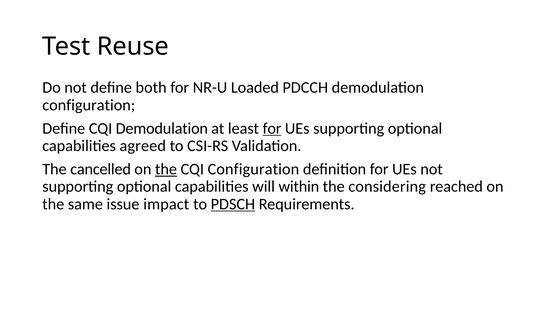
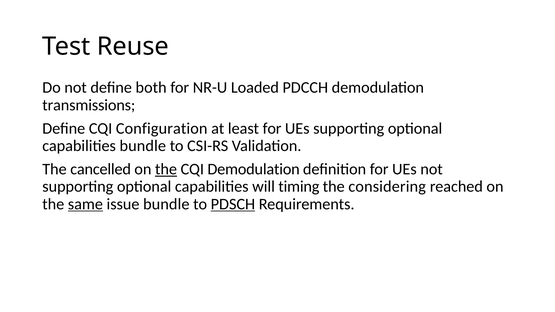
configuration at (89, 105): configuration -> transmissions
CQI Demodulation: Demodulation -> Configuration
for at (272, 128) underline: present -> none
capabilities agreed: agreed -> bundle
CQI Configuration: Configuration -> Demodulation
within: within -> timing
same underline: none -> present
issue impact: impact -> bundle
